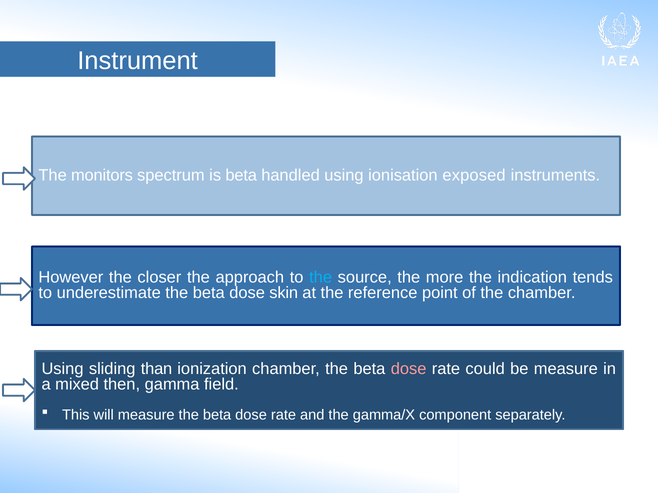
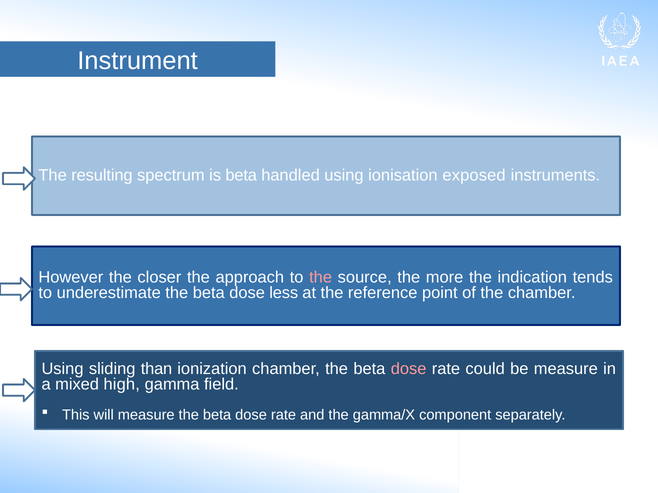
monitors: monitors -> resulting
the at (321, 277) colour: light blue -> pink
skin: skin -> less
then: then -> high
